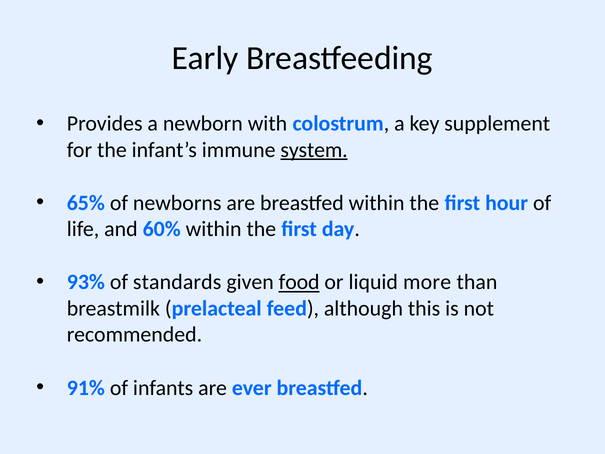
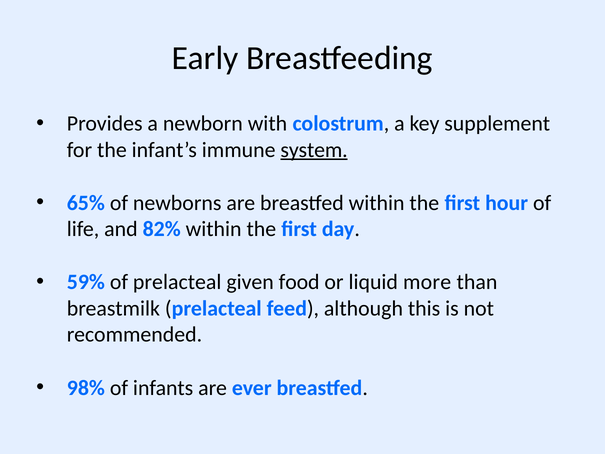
60%: 60% -> 82%
93%: 93% -> 59%
of standards: standards -> prelacteal
food underline: present -> none
91%: 91% -> 98%
